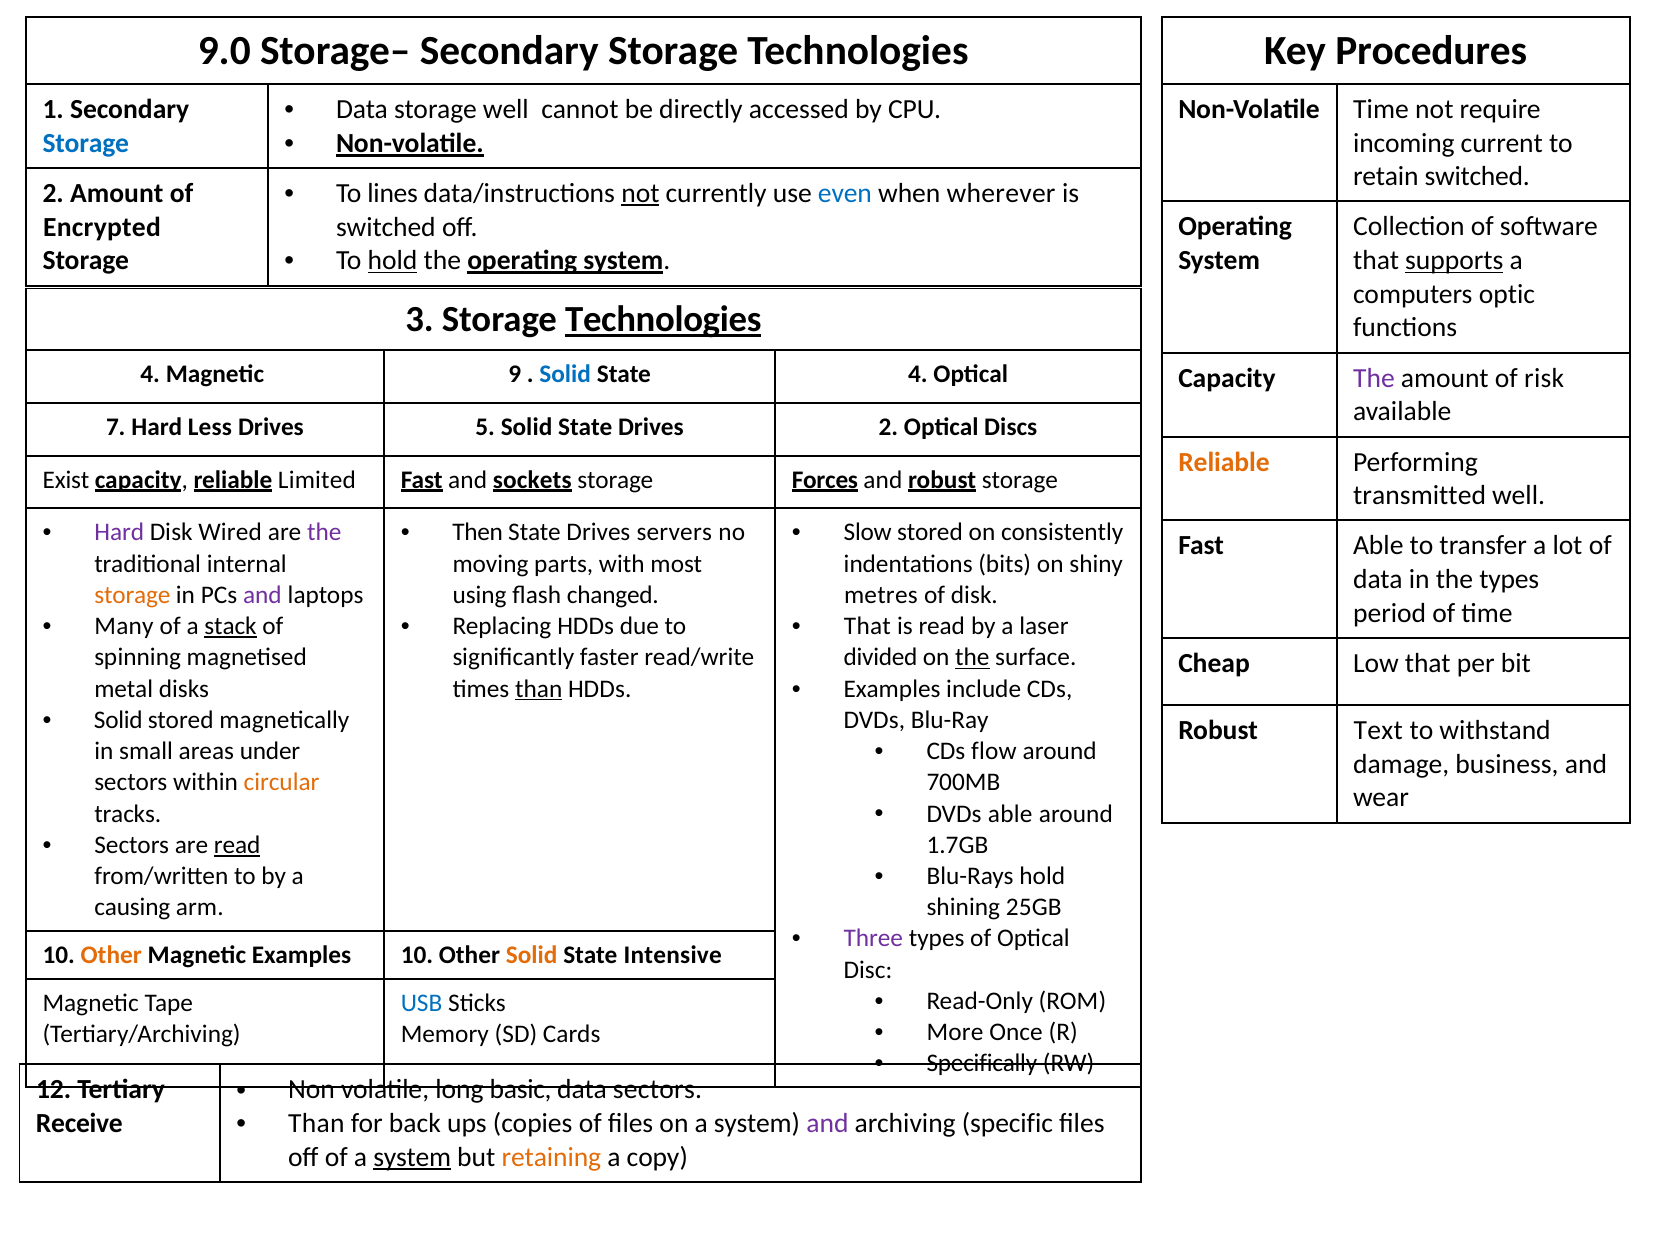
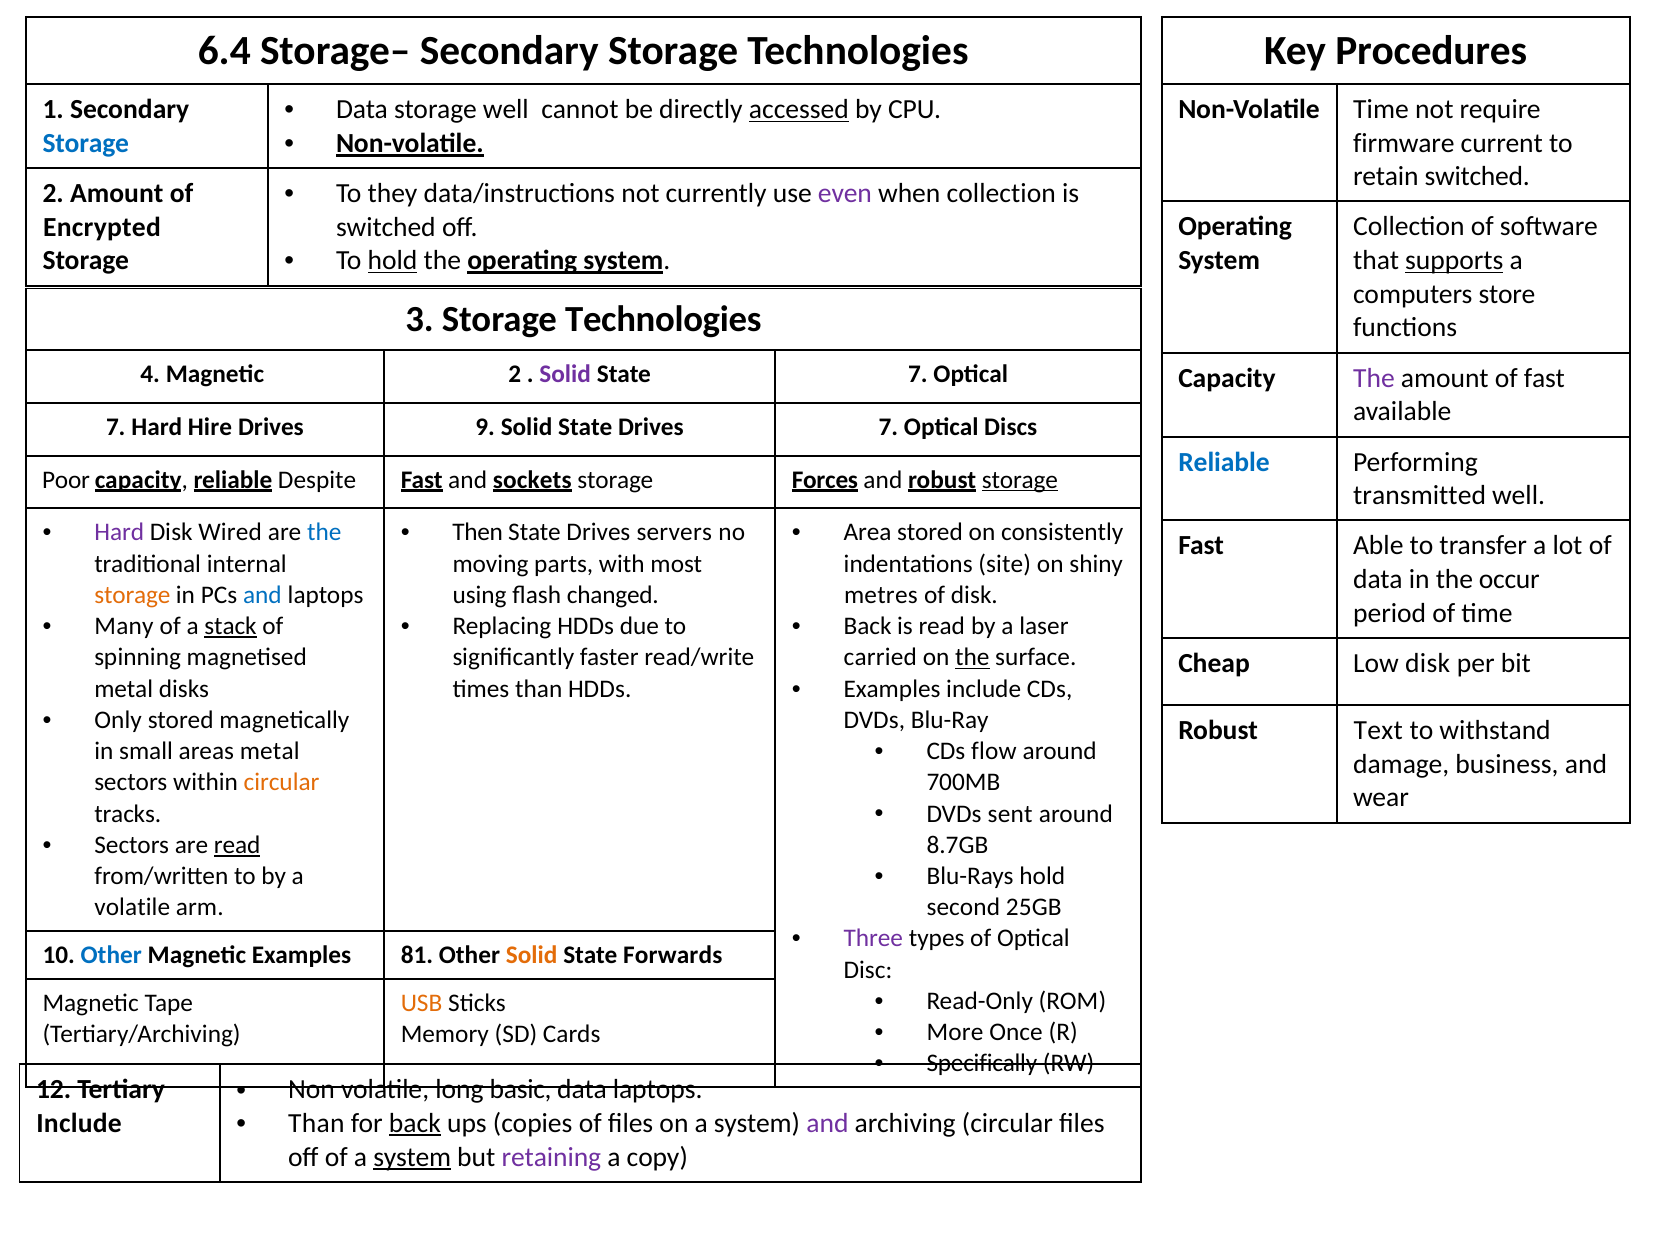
9.0: 9.0 -> 6.4
accessed underline: none -> present
incoming: incoming -> firmware
lines: lines -> they
not at (640, 193) underline: present -> none
even colour: blue -> purple
when wherever: wherever -> collection
optic: optic -> store
Technologies at (663, 320) underline: present -> none
Magnetic 9: 9 -> 2
Solid at (565, 374) colour: blue -> purple
State 4: 4 -> 7
of risk: risk -> fast
Less: Less -> Hire
5: 5 -> 9
Drives 2: 2 -> 7
Reliable at (1224, 462) colour: orange -> blue
Exist: Exist -> Poor
Limited: Limited -> Despite
storage at (1020, 480) underline: none -> present
the at (324, 533) colour: purple -> blue
Slow: Slow -> Area
bits: bits -> site
the types: types -> occur
and at (262, 595) colour: purple -> blue
That at (867, 626): That -> Back
divided: divided -> carried
Low that: that -> disk
than at (539, 689) underline: present -> none
Solid at (118, 720): Solid -> Only
areas under: under -> metal
DVDs able: able -> sent
1.7GB: 1.7GB -> 8.7GB
causing at (132, 907): causing -> volatile
shining: shining -> second
Other at (111, 955) colour: orange -> blue
Examples 10: 10 -> 81
Intensive: Intensive -> Forwards
USB colour: blue -> orange
data sectors: sectors -> laptops
back at (415, 1123) underline: none -> present
archiving specific: specific -> circular
Receive at (79, 1123): Receive -> Include
retaining colour: orange -> purple
